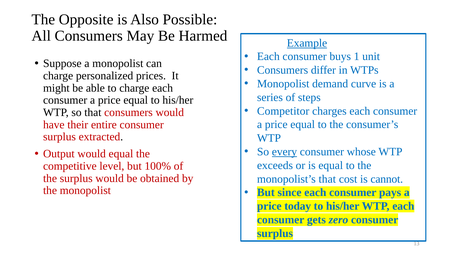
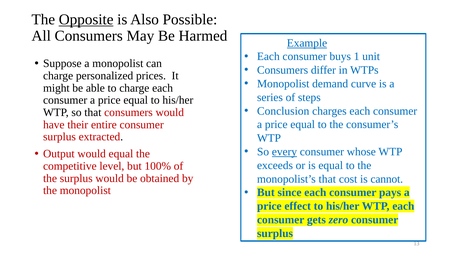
Opposite underline: none -> present
Competitor: Competitor -> Conclusion
today: today -> effect
